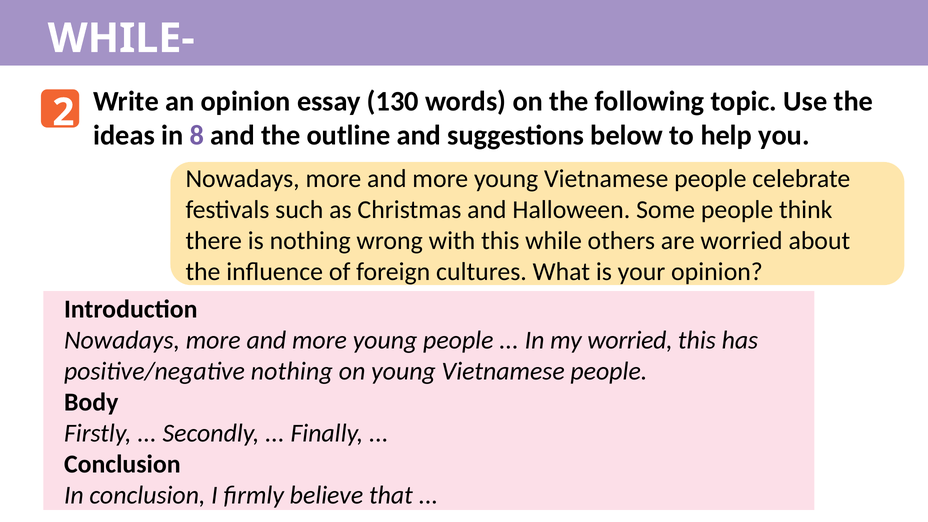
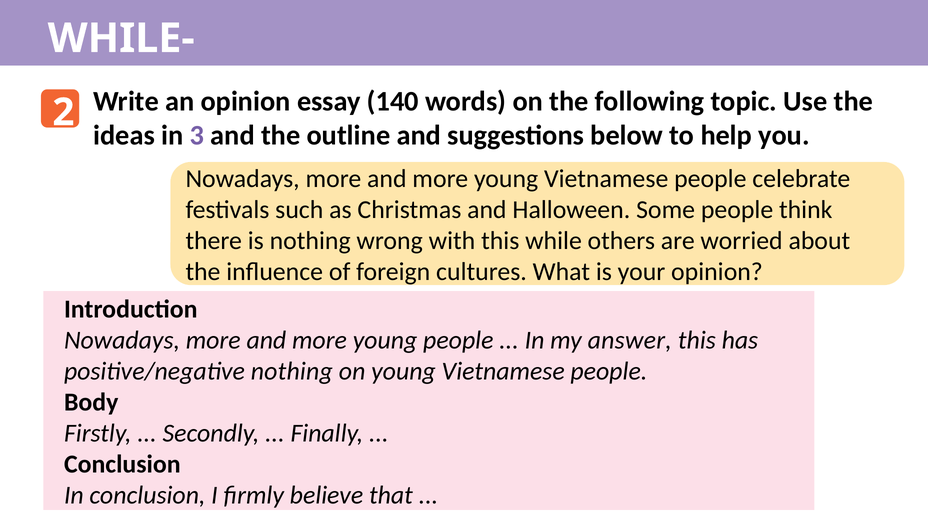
130: 130 -> 140
8: 8 -> 3
my worried: worried -> answer
